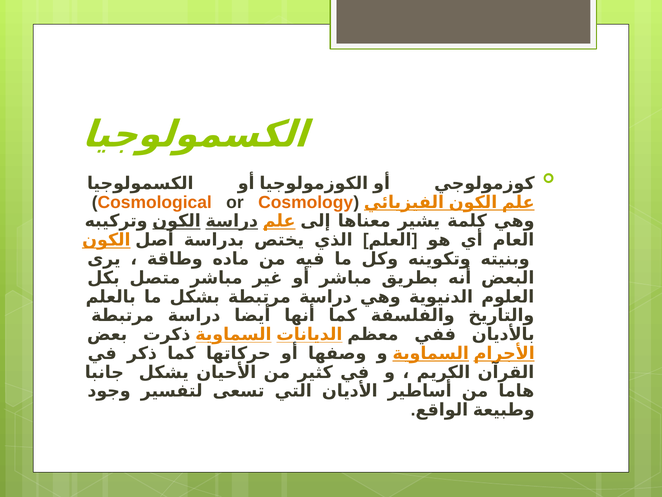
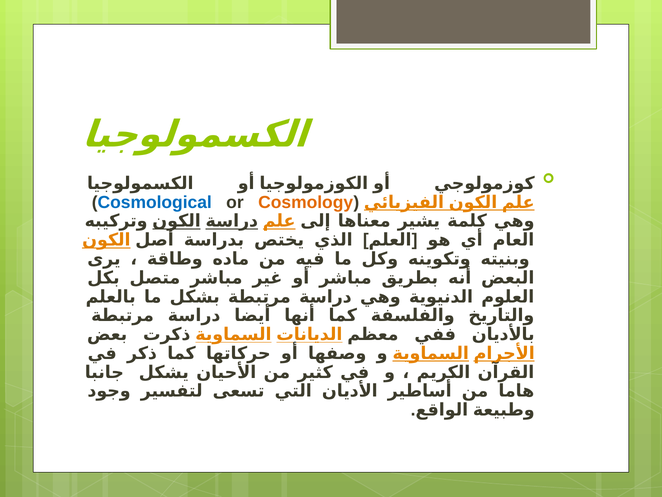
Cosmological colour: orange -> blue
